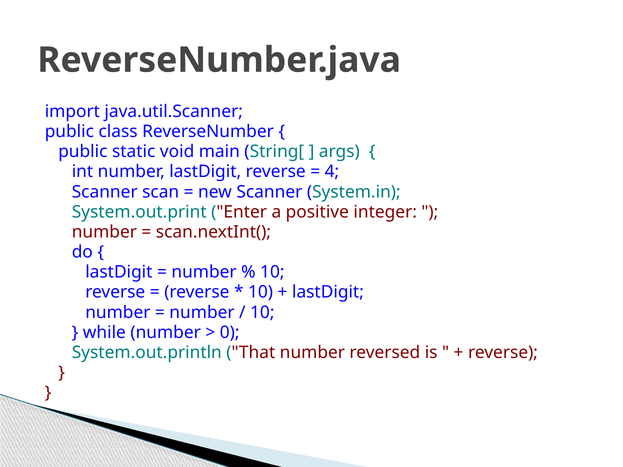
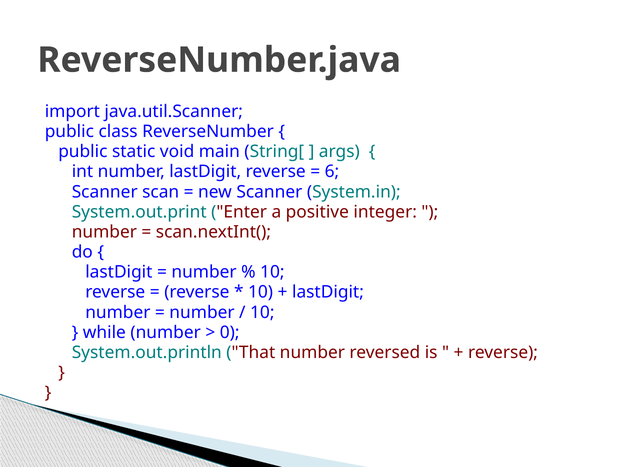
4: 4 -> 6
